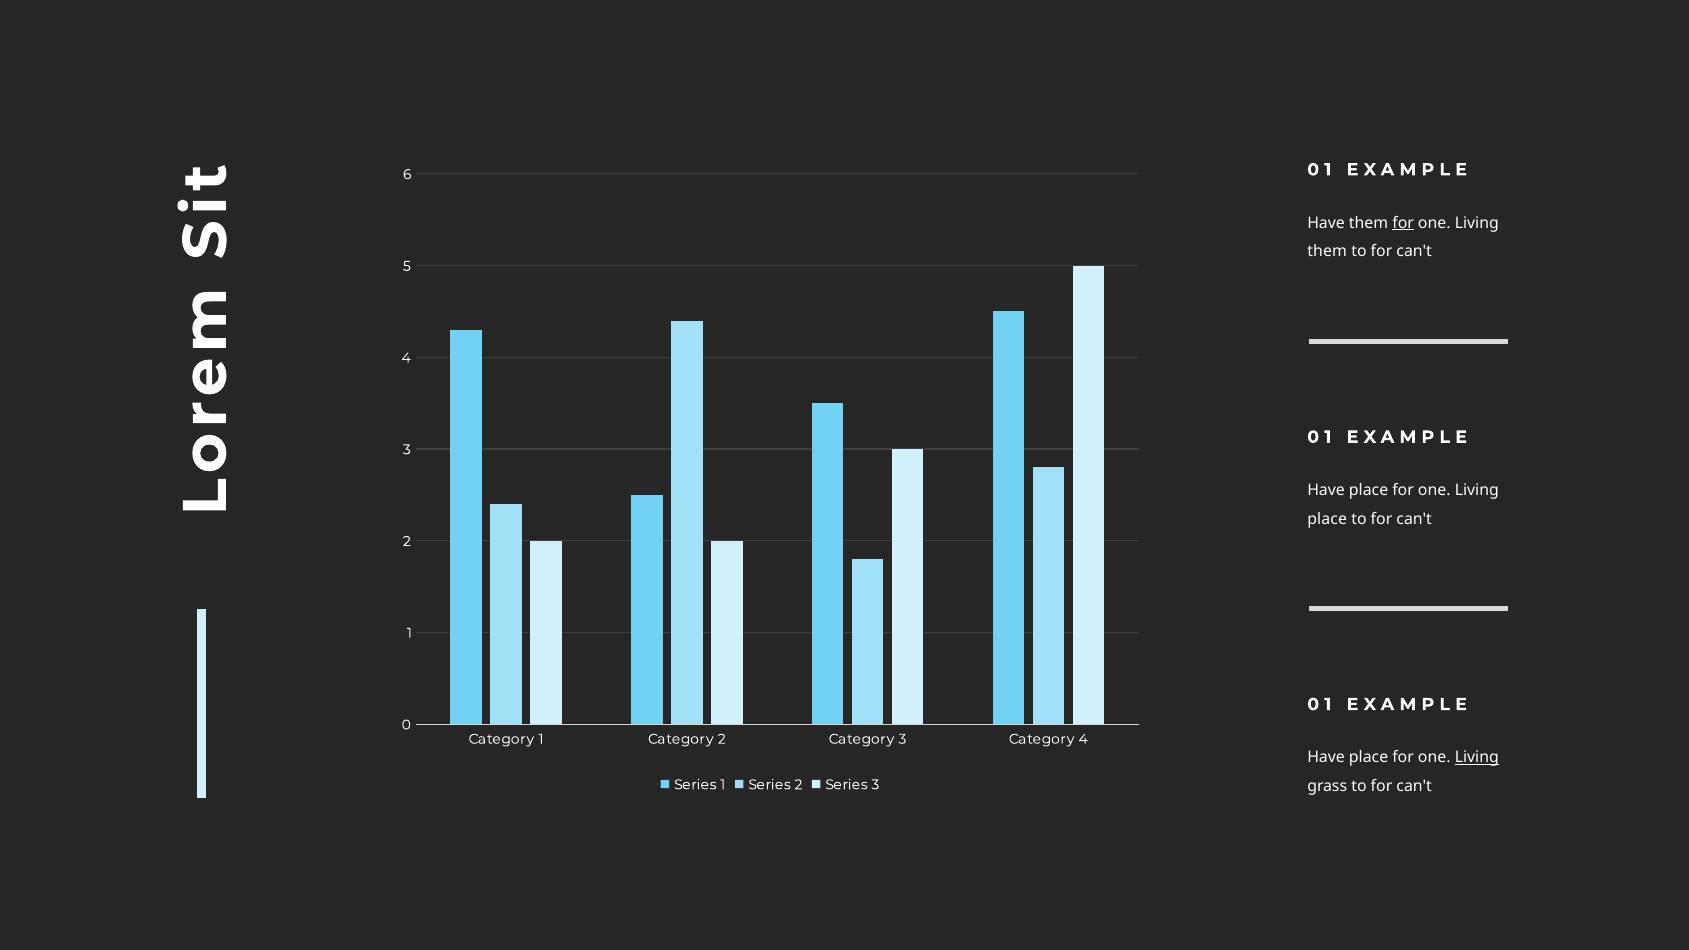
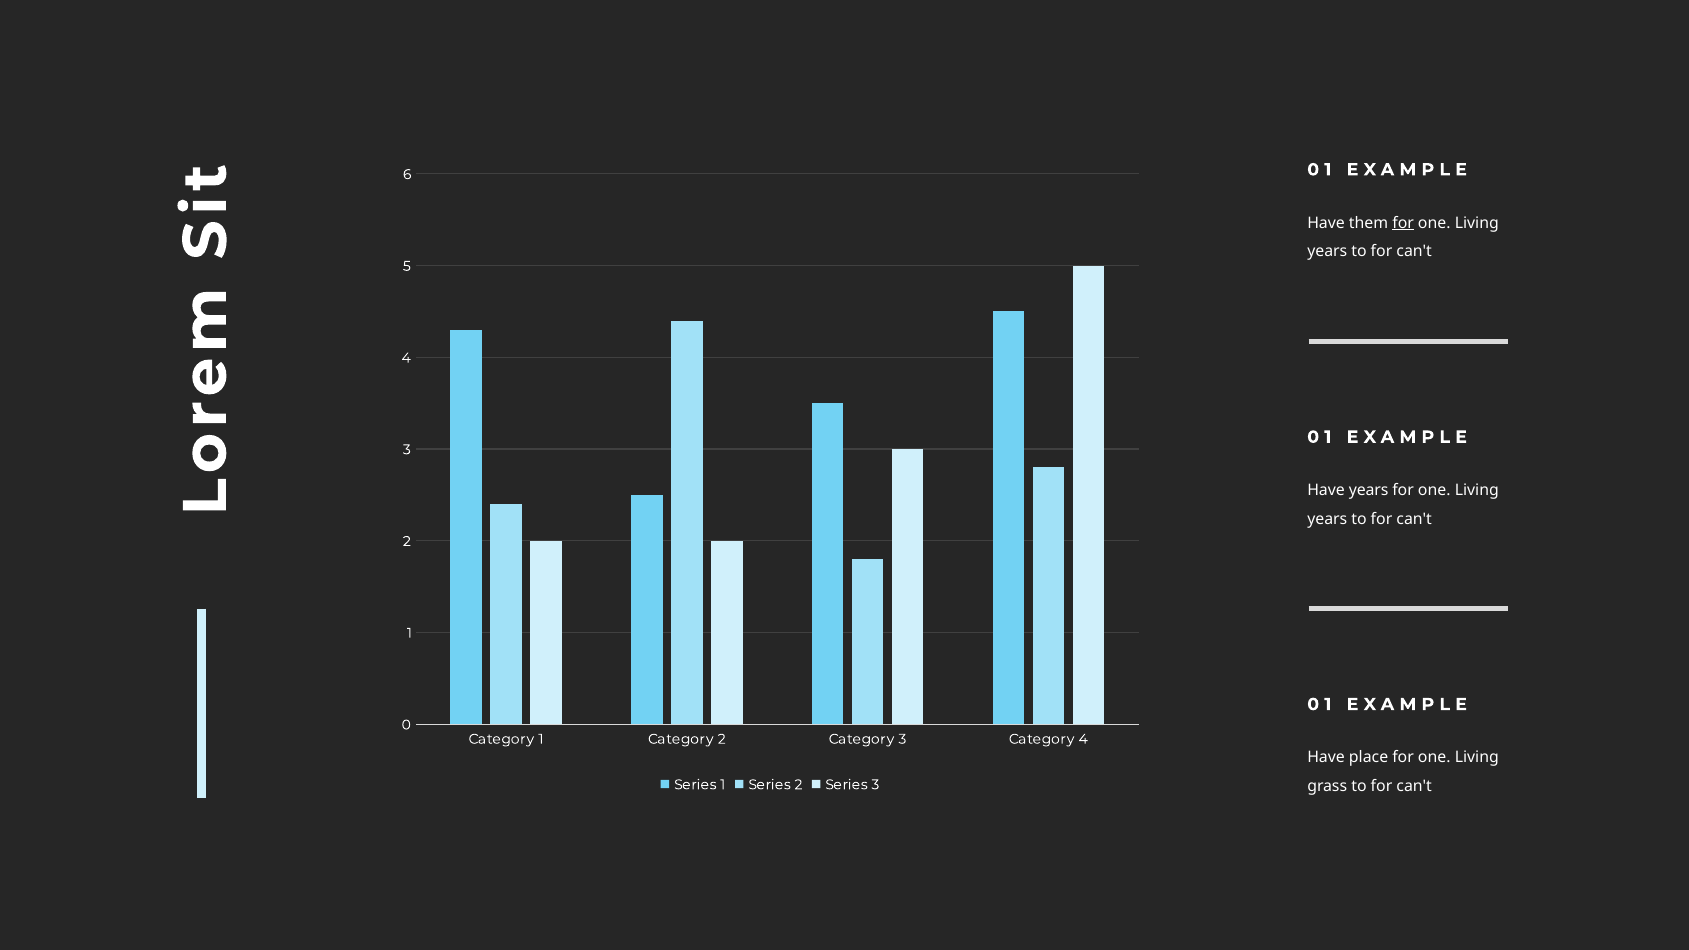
them at (1327, 252): them -> years
place at (1369, 490): place -> years
place at (1327, 519): place -> years
Living at (1477, 758) underline: present -> none
